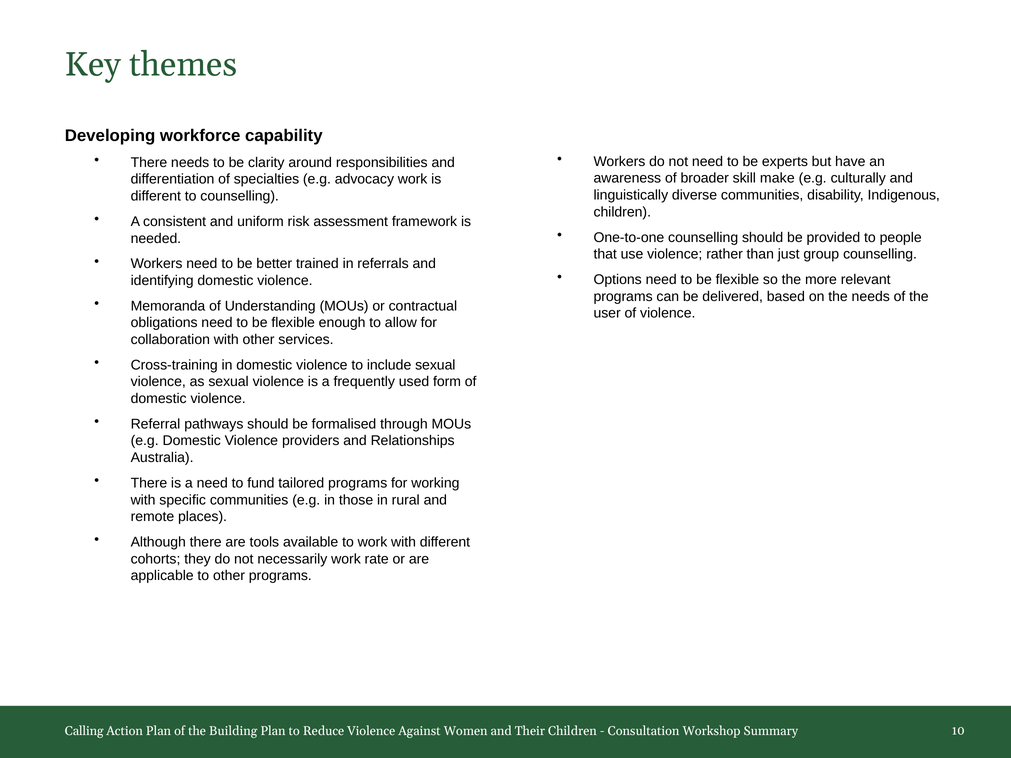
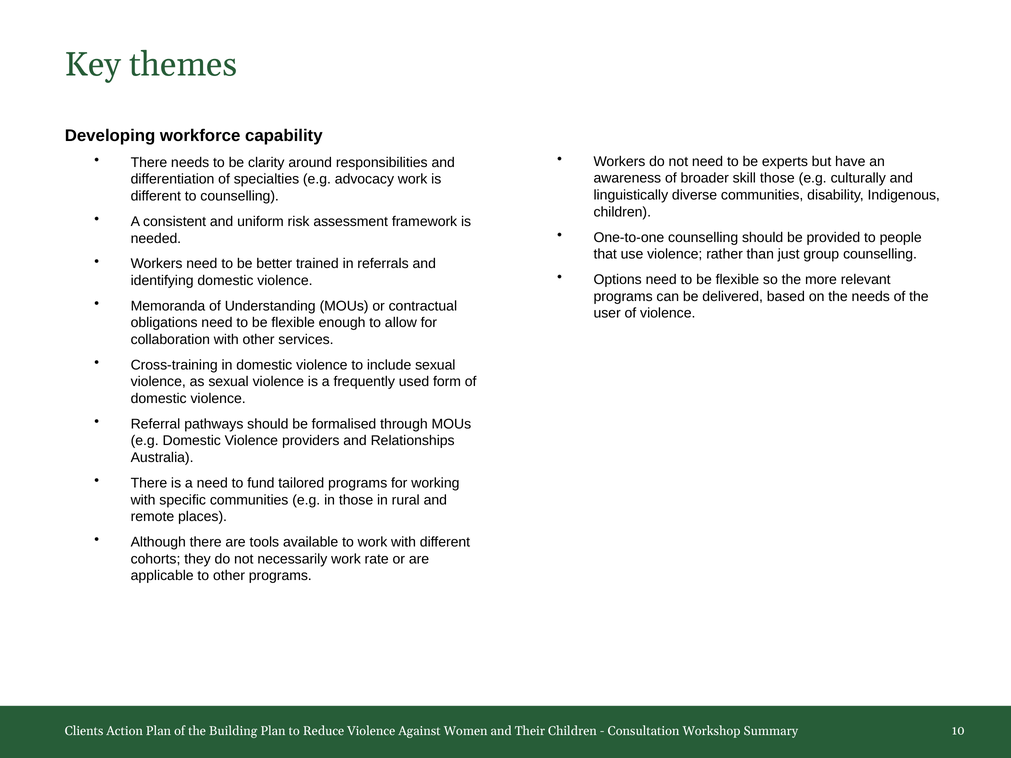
skill make: make -> those
Calling: Calling -> Clients
